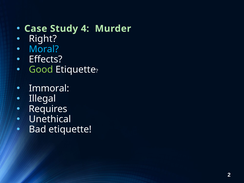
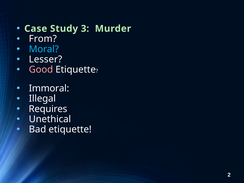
4: 4 -> 3
Right: Right -> From
Effects: Effects -> Lesser
Good colour: light green -> pink
